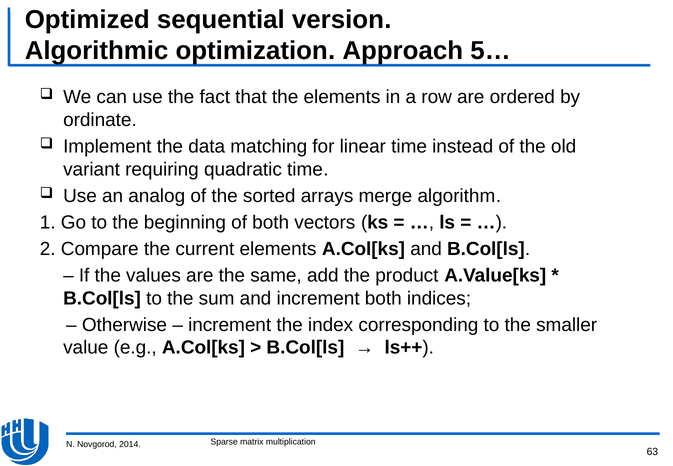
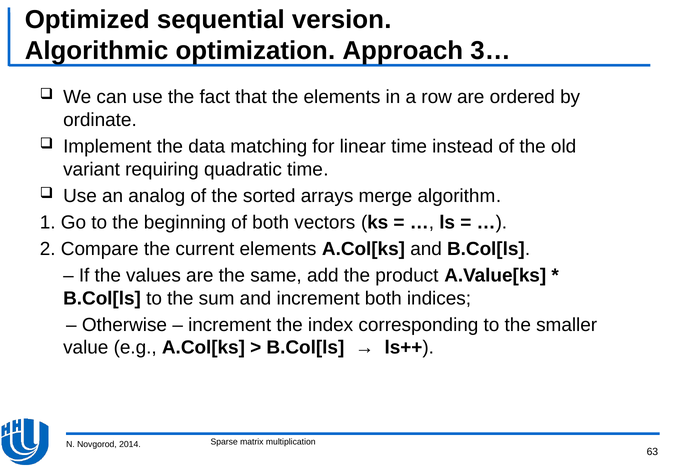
5…: 5… -> 3…
